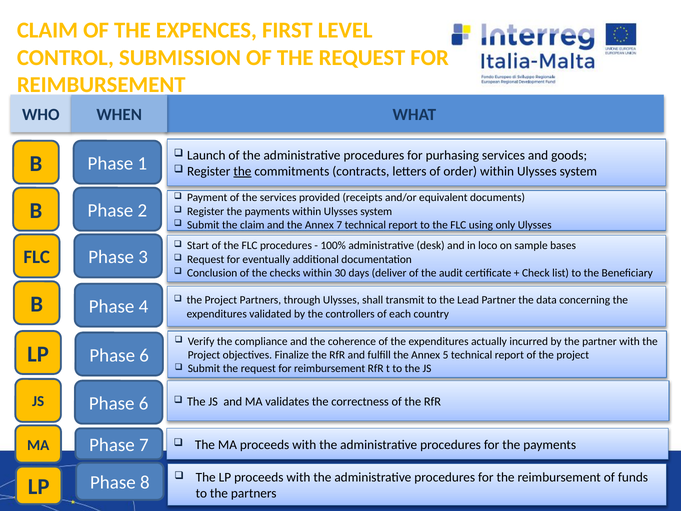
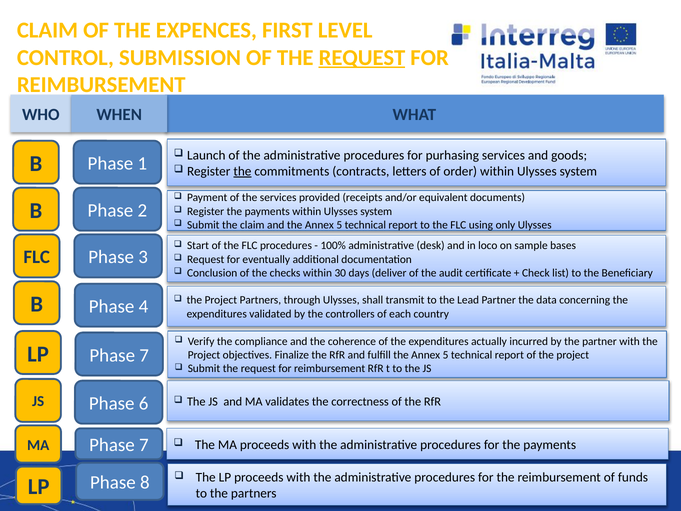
REQUEST at (362, 58) underline: none -> present
and the Annex 7: 7 -> 5
6 at (144, 355): 6 -> 7
